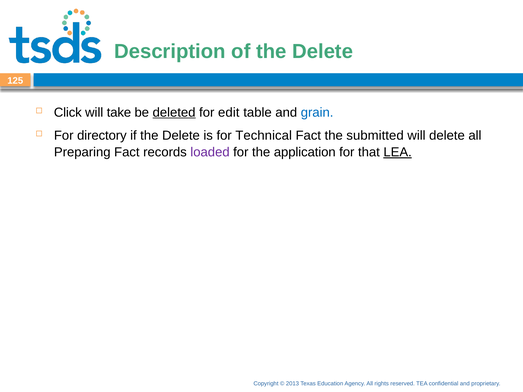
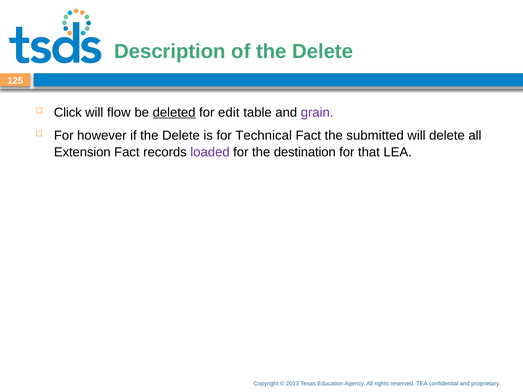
take: take -> flow
grain colour: blue -> purple
directory: directory -> however
Preparing: Preparing -> Extension
application: application -> destination
LEA underline: present -> none
